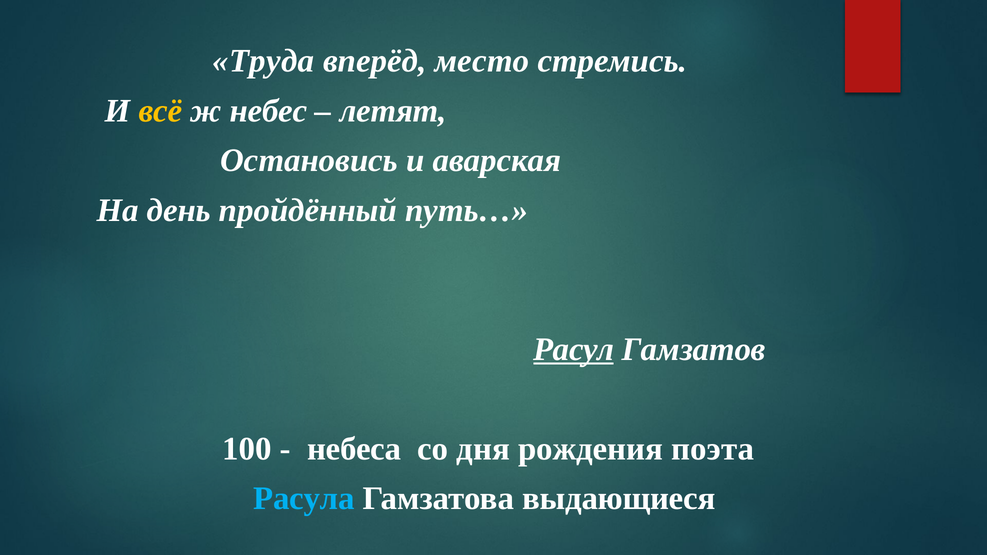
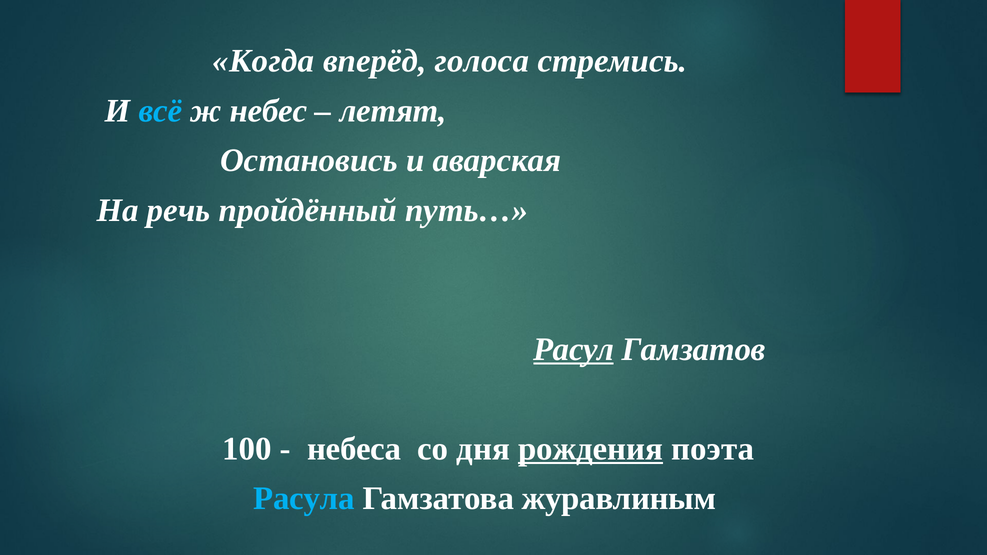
Труда: Труда -> Когда
место: место -> голоса
всё colour: yellow -> light blue
день: день -> речь
рождения underline: none -> present
выдающиеся: выдающиеся -> журавлиным
